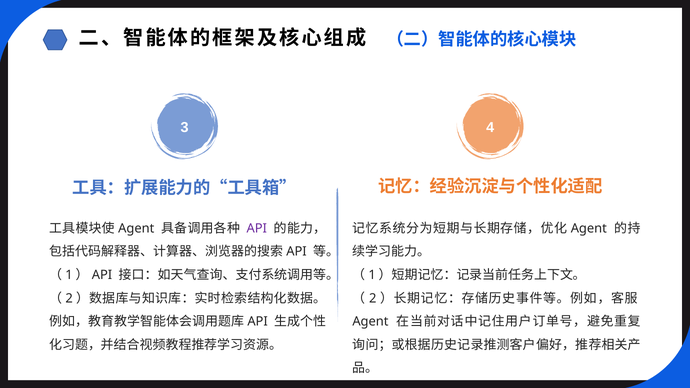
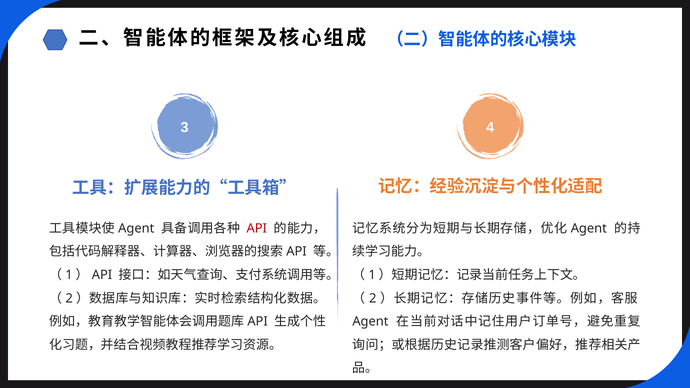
API colour: purple -> red
